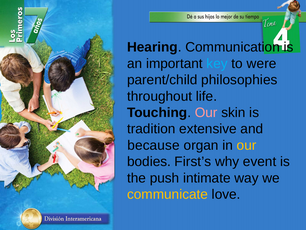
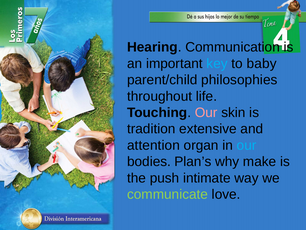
were: were -> baby
because: because -> attention
our at (247, 145) colour: yellow -> light blue
First’s: First’s -> Plan’s
event: event -> make
communicate colour: yellow -> light green
